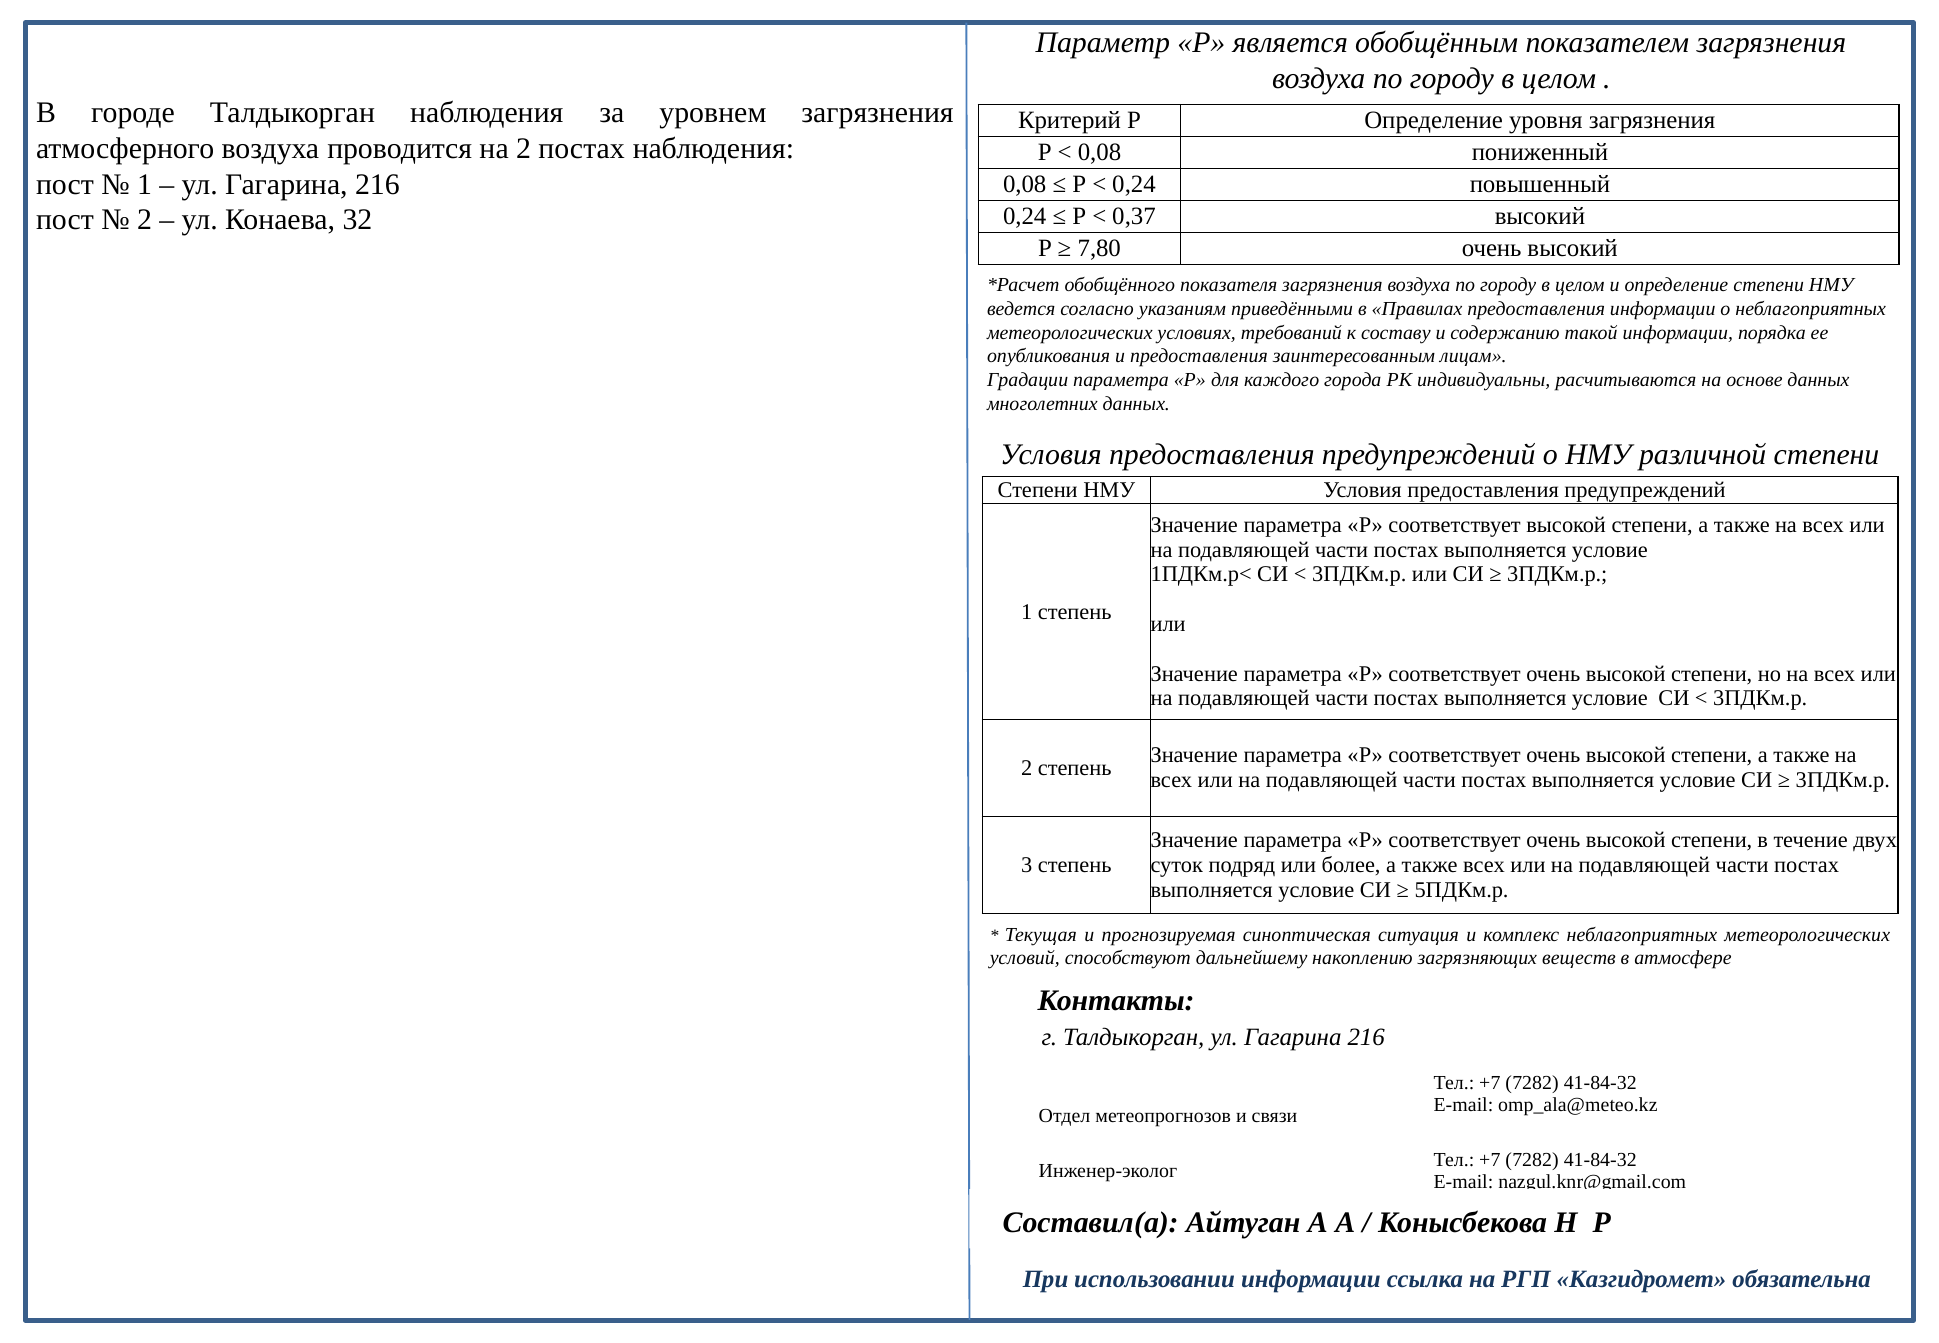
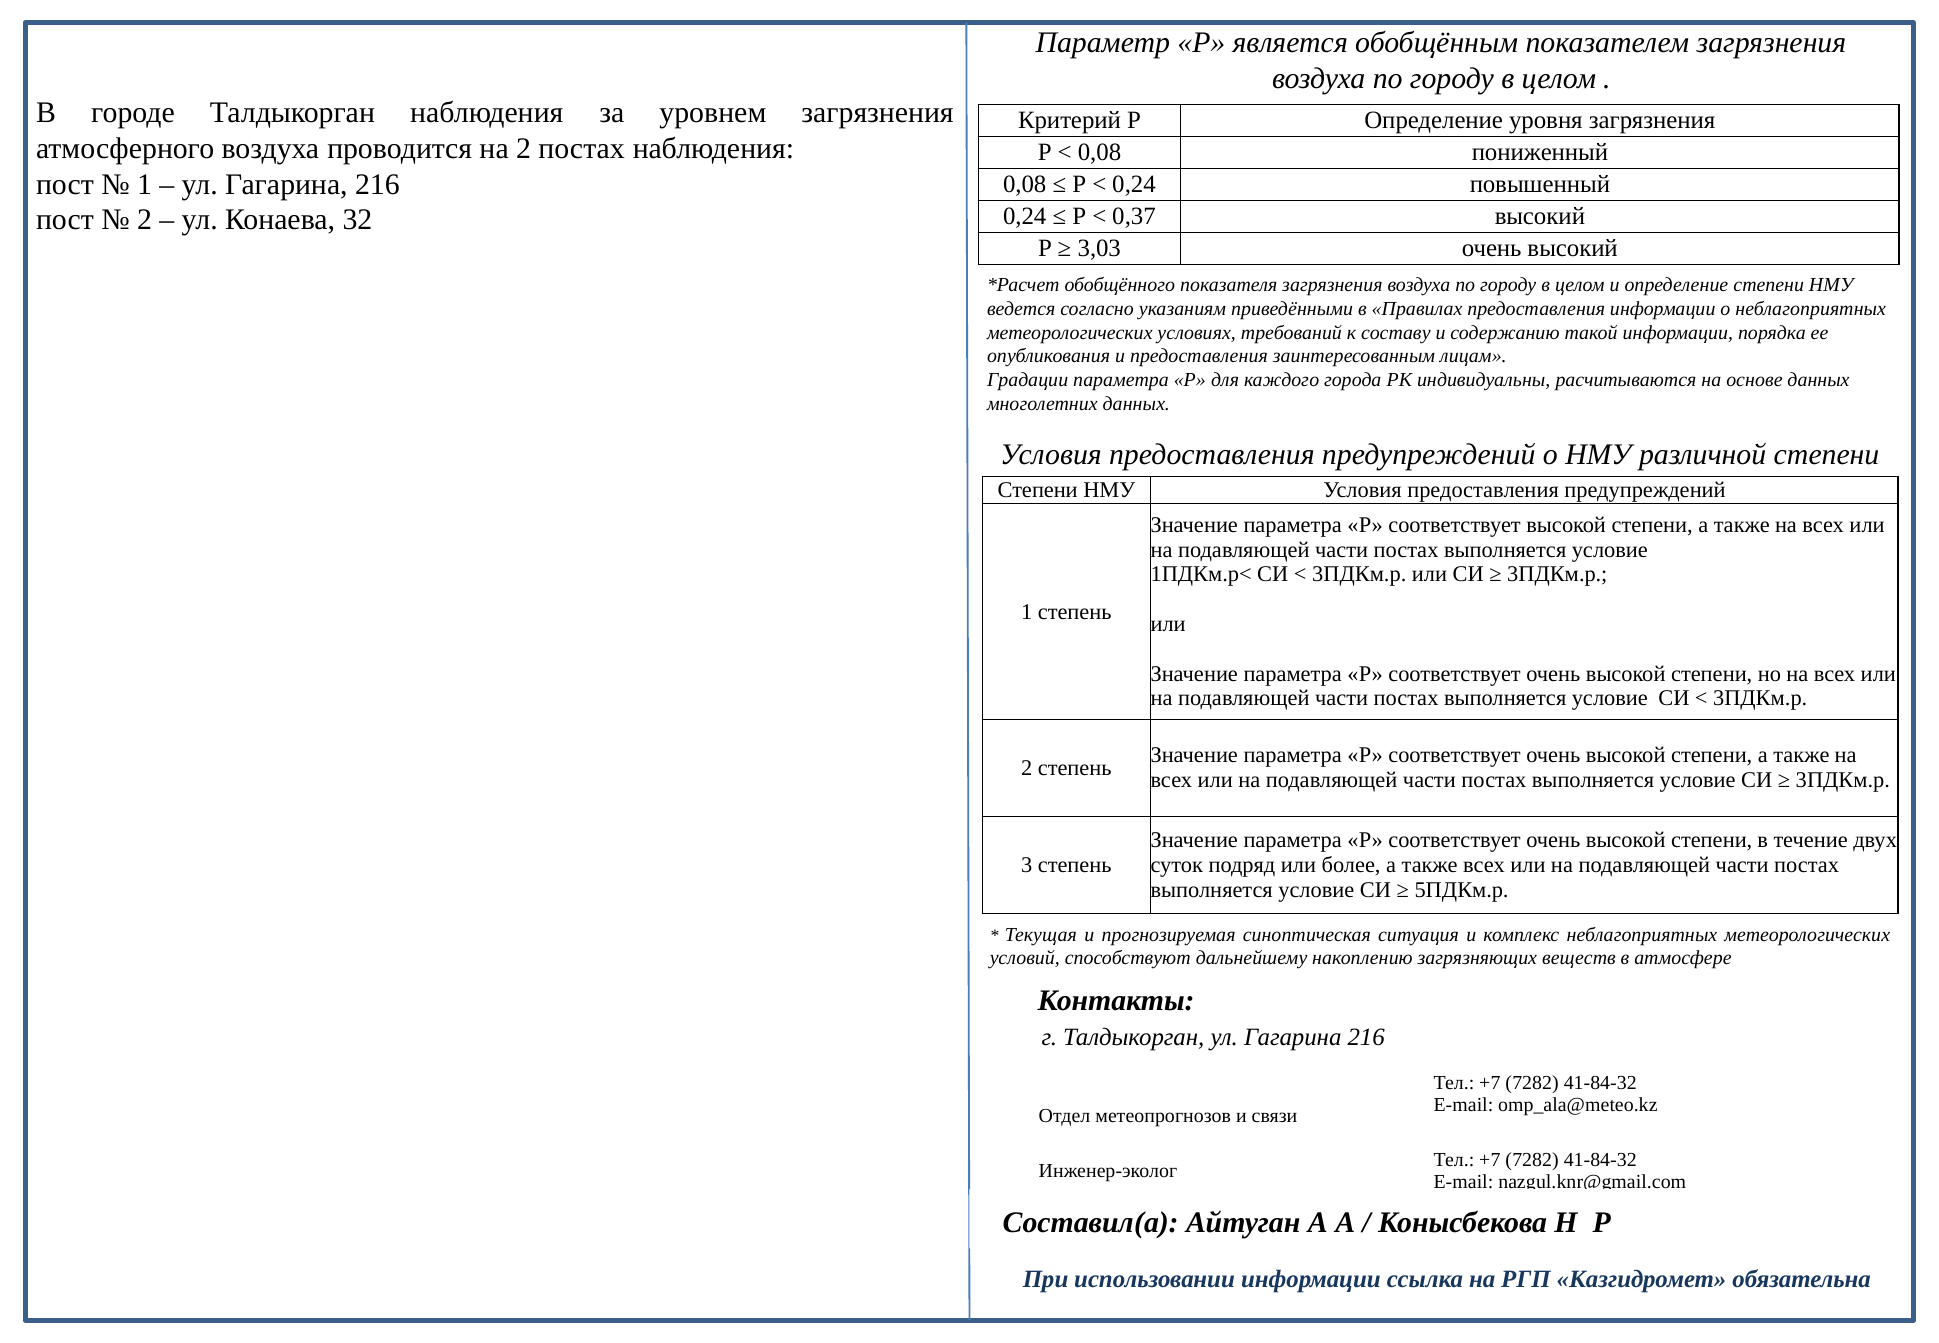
7,80: 7,80 -> 3,03
